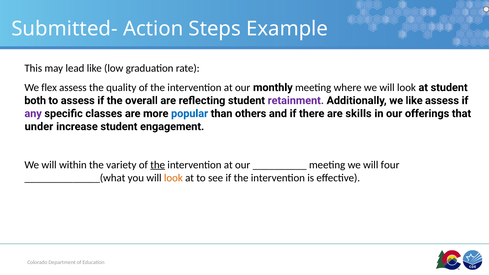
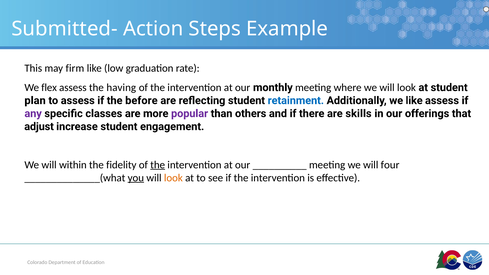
lead: lead -> firm
quality: quality -> having
both: both -> plan
overall: overall -> before
retainment colour: purple -> blue
popular colour: blue -> purple
under: under -> adjust
variety: variety -> fidelity
you underline: none -> present
